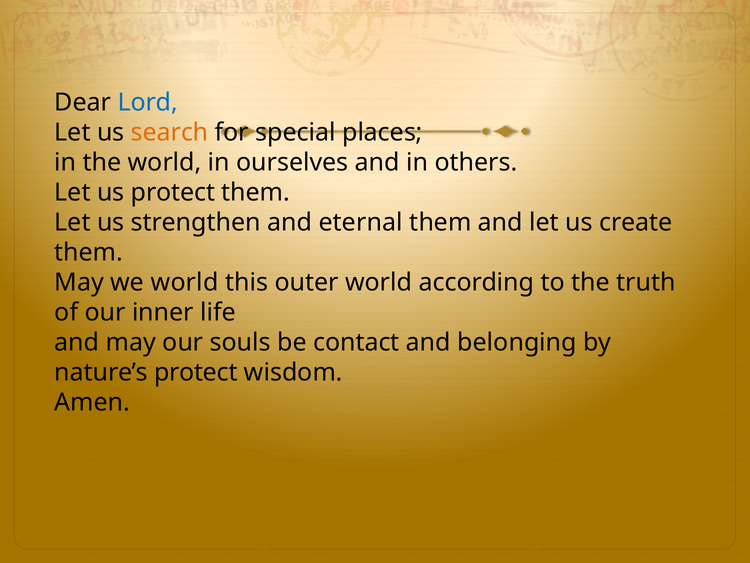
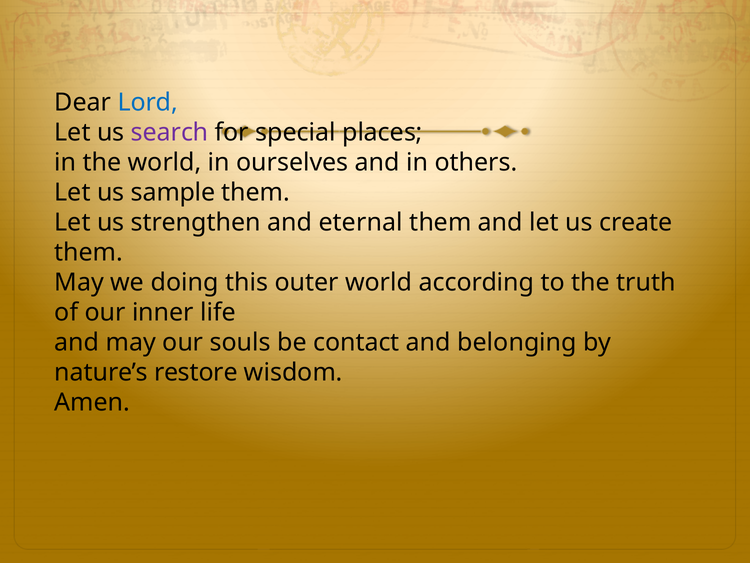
search colour: orange -> purple
us protect: protect -> sample
we world: world -> doing
nature’s protect: protect -> restore
